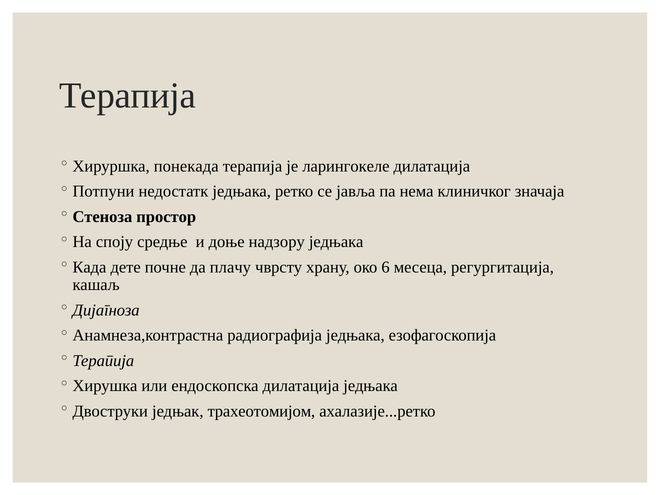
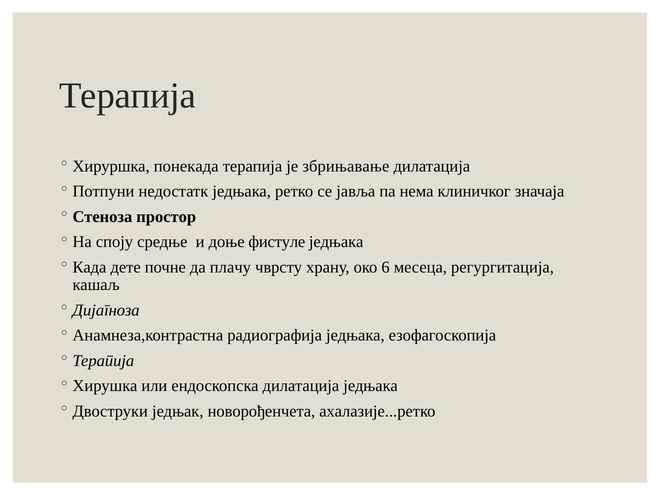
ларингокеле: ларингокеле -> збрињавање
надзору: надзору -> фистуле
трахеотомијом: трахеотомијом -> новорођенчета
